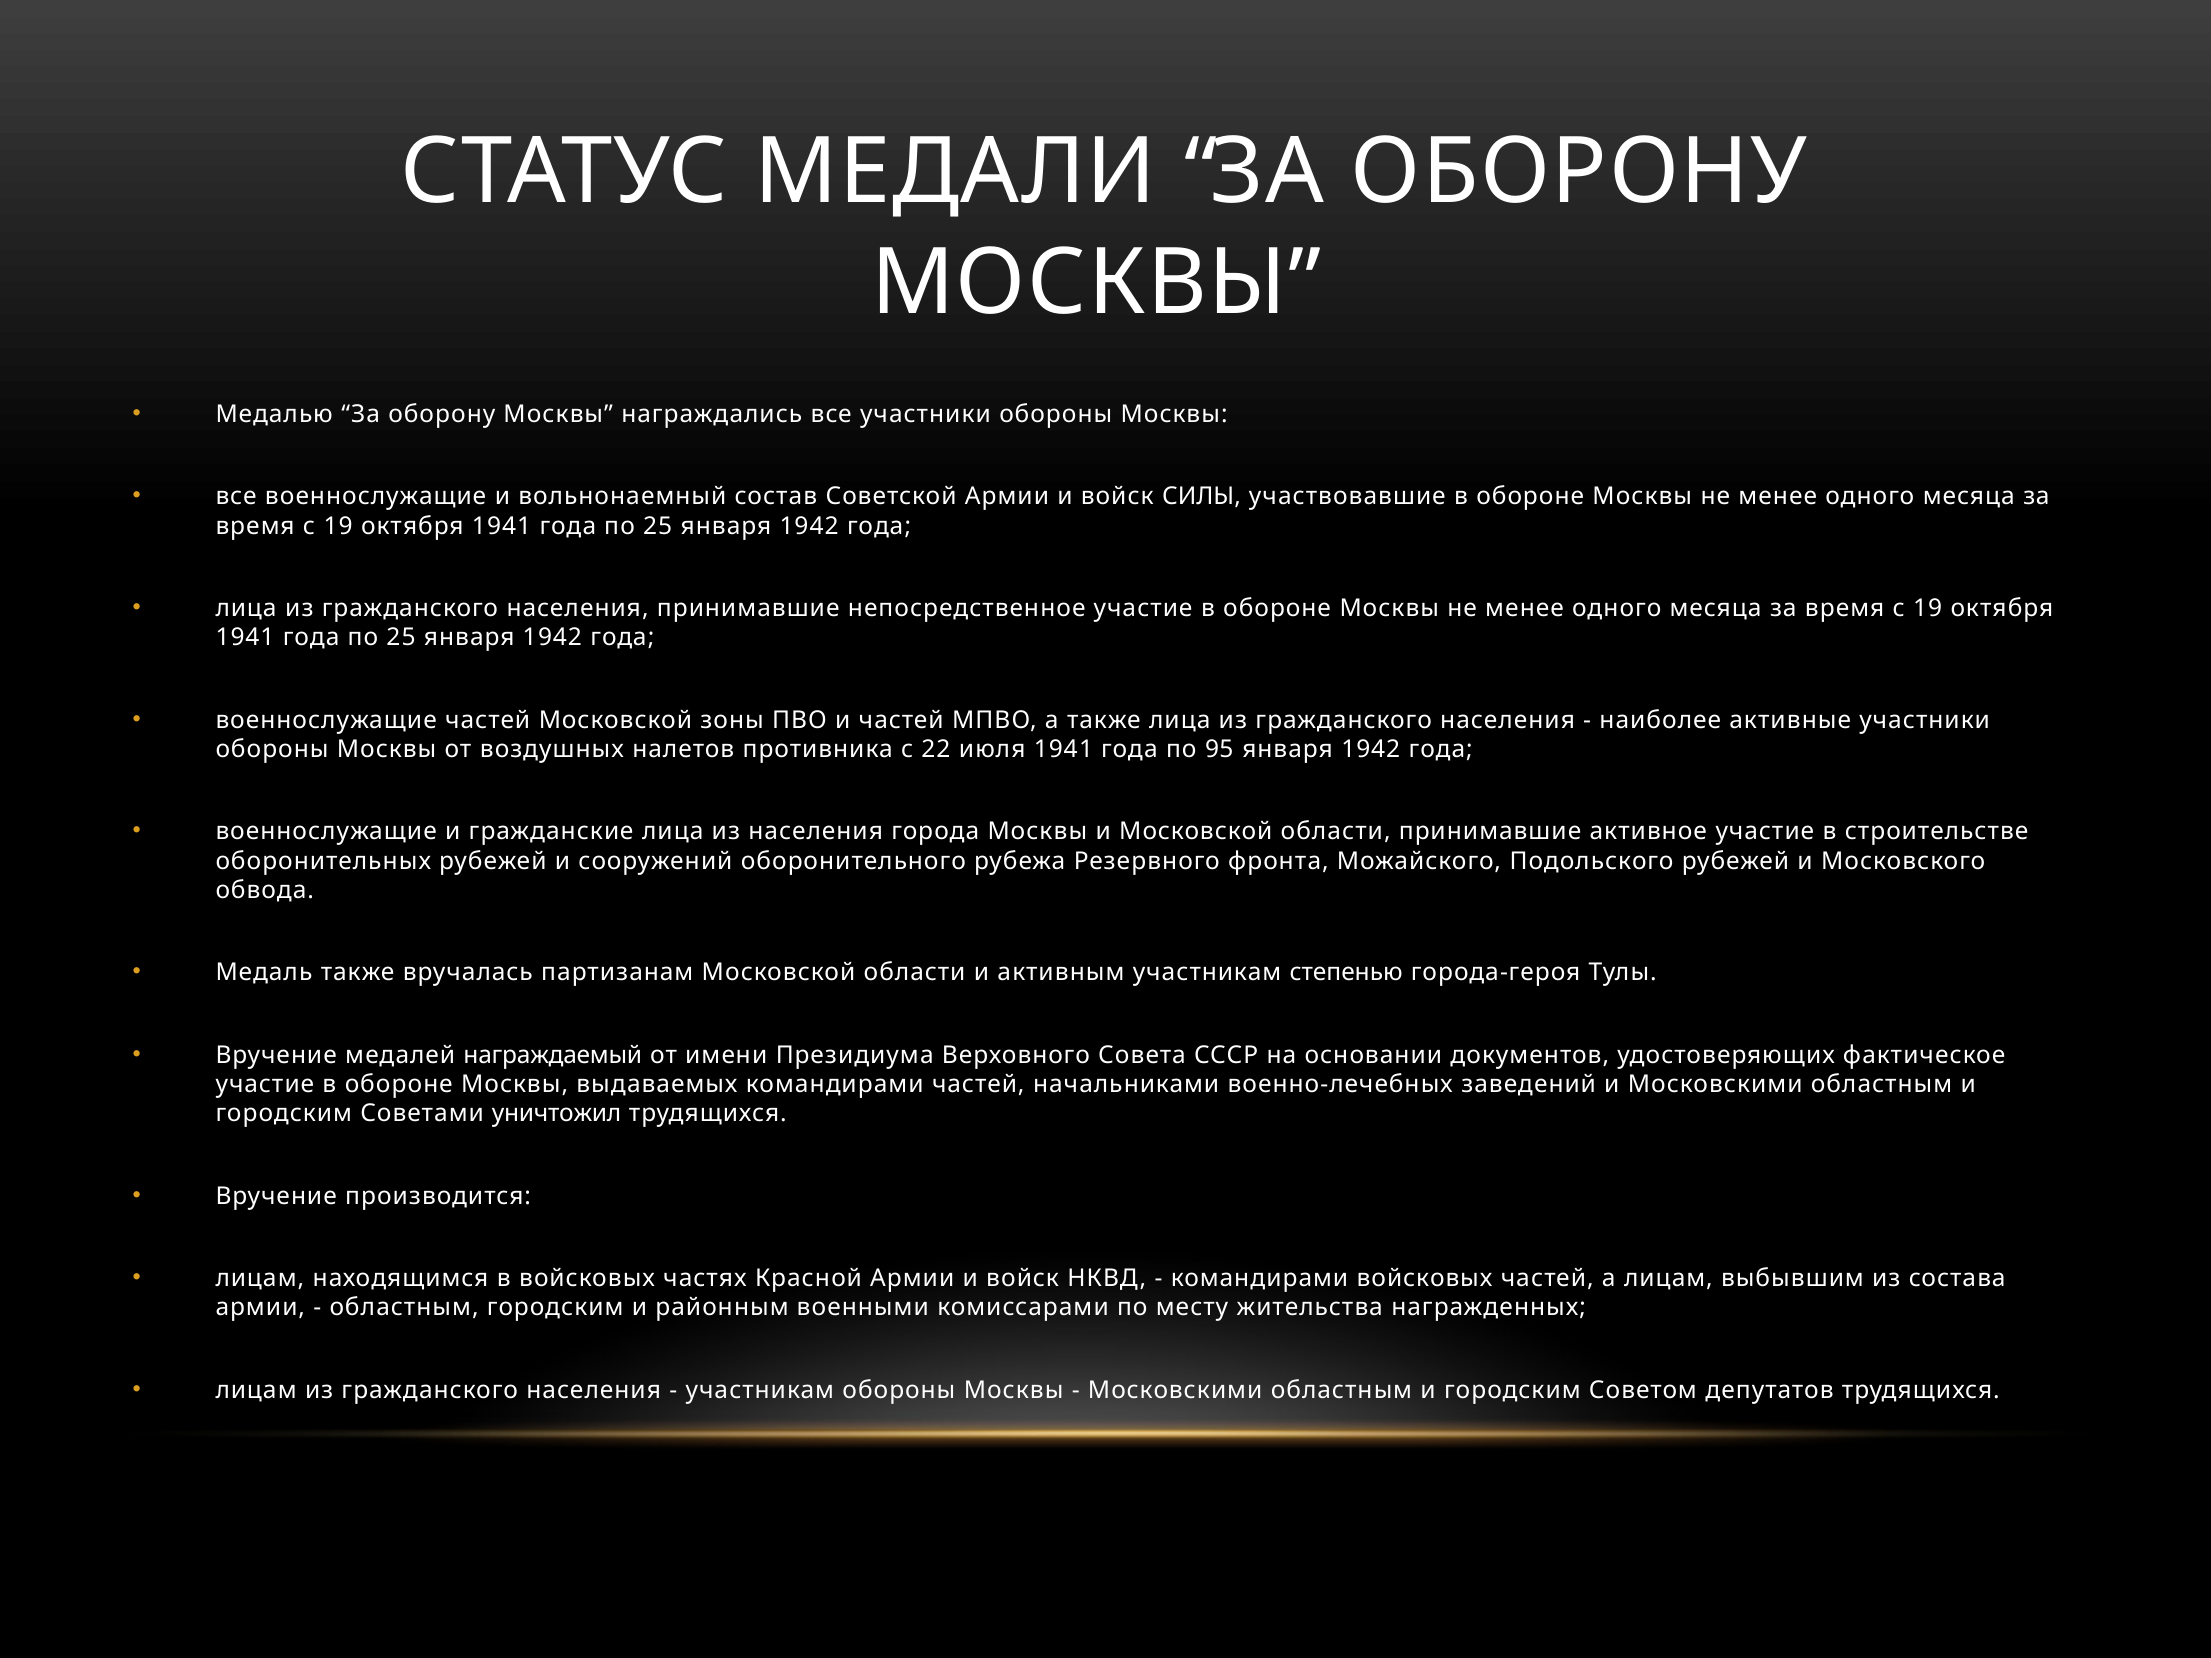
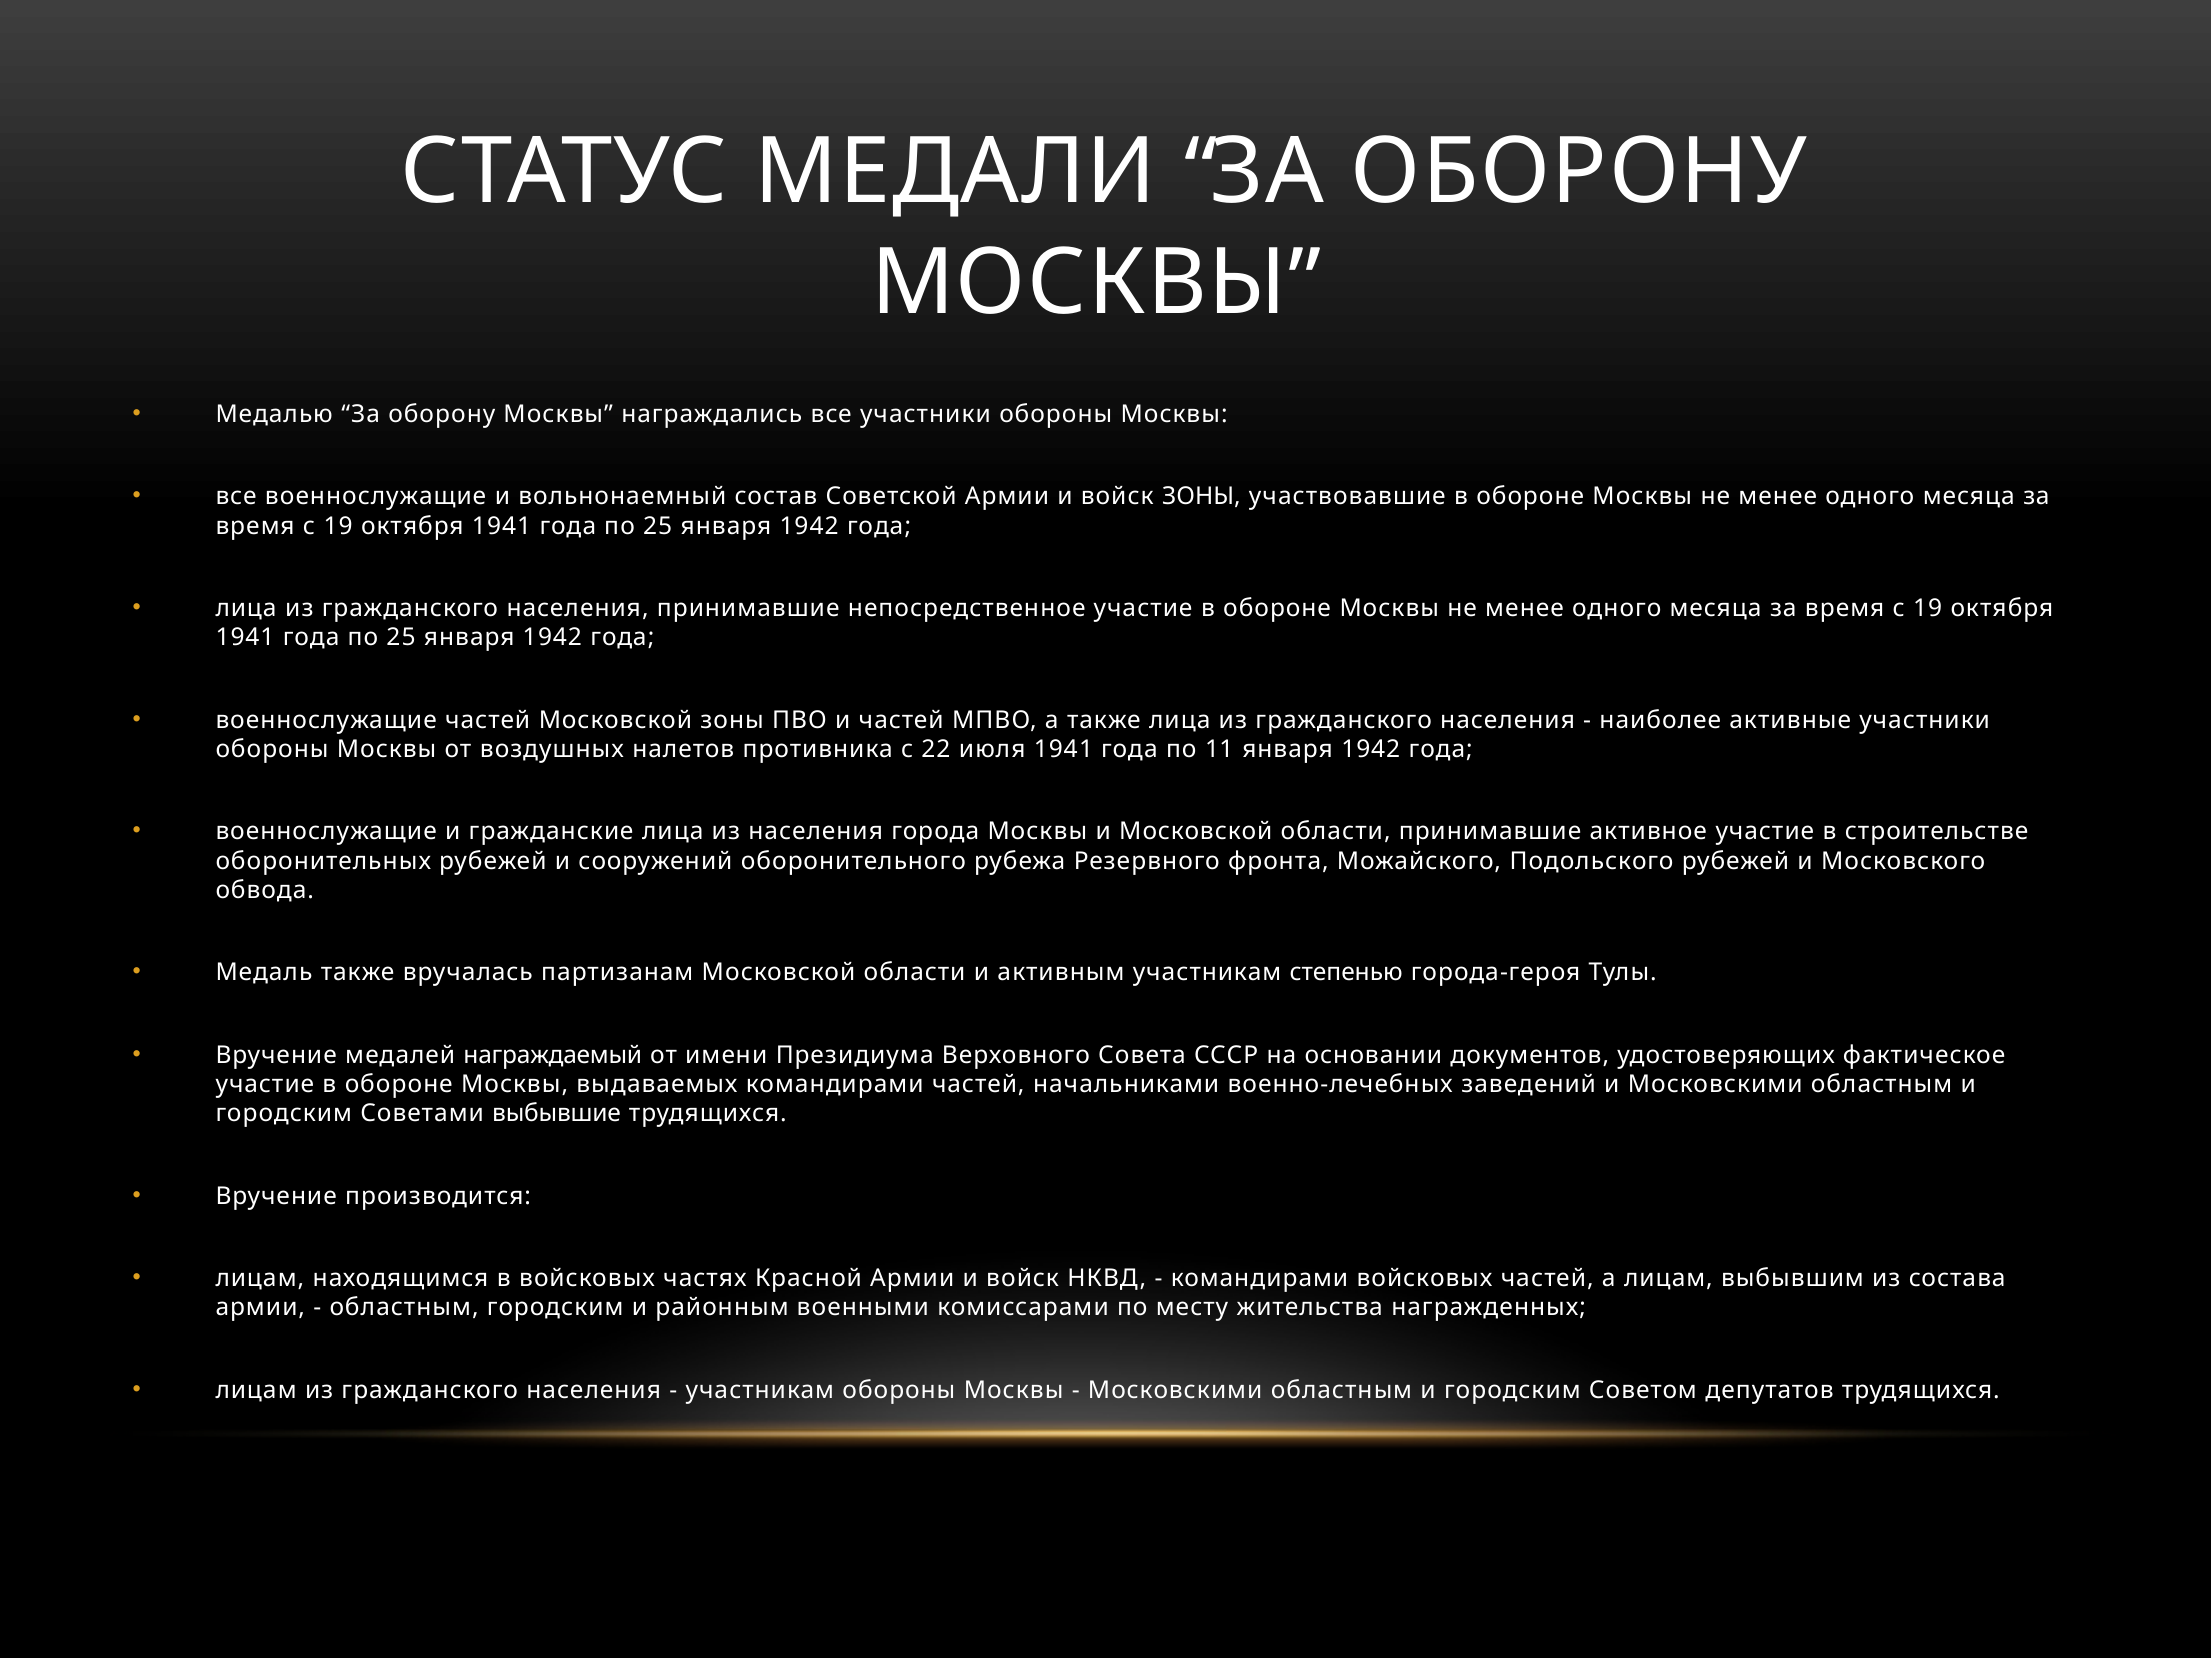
войск СИЛЫ: СИЛЫ -> ЗОНЫ
95: 95 -> 11
уничтожил: уничтожил -> выбывшие
